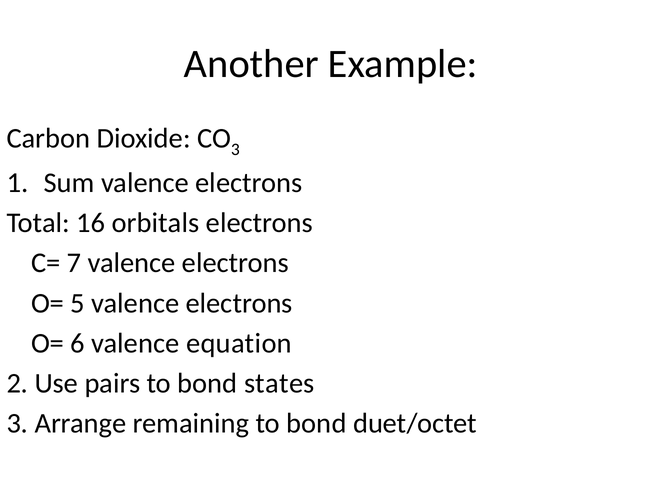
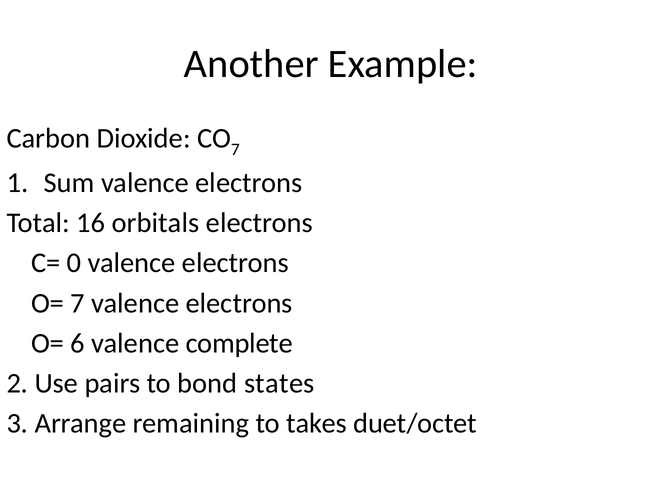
3 at (235, 149): 3 -> 7
7: 7 -> 0
O= 5: 5 -> 7
equation: equation -> complete
remaining to bond: bond -> takes
